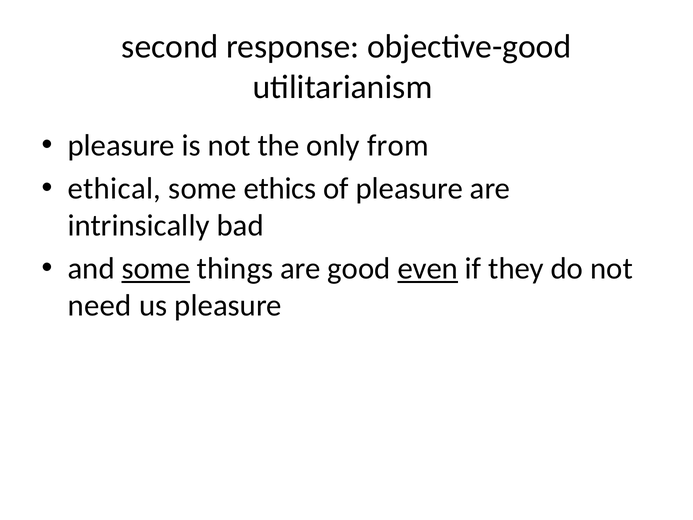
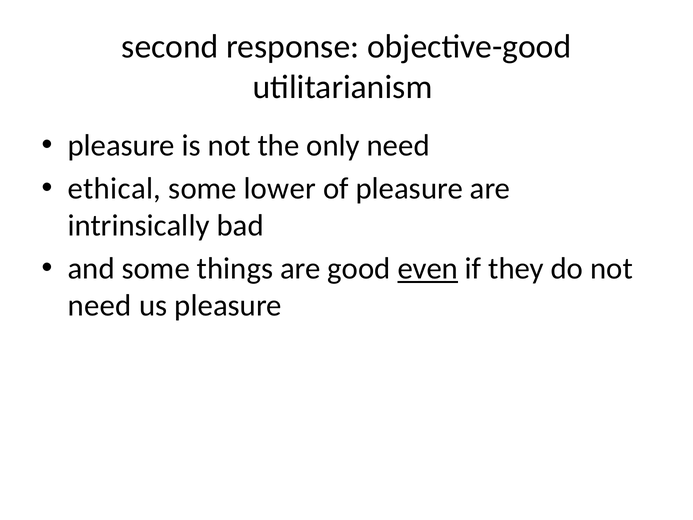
only from: from -> need
ethics: ethics -> lower
some at (156, 269) underline: present -> none
